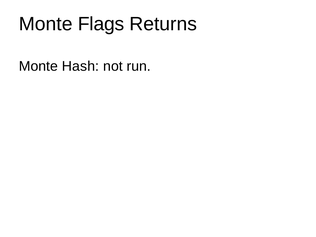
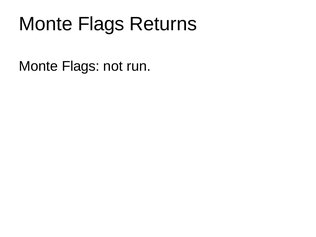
Hash at (81, 66): Hash -> Flags
